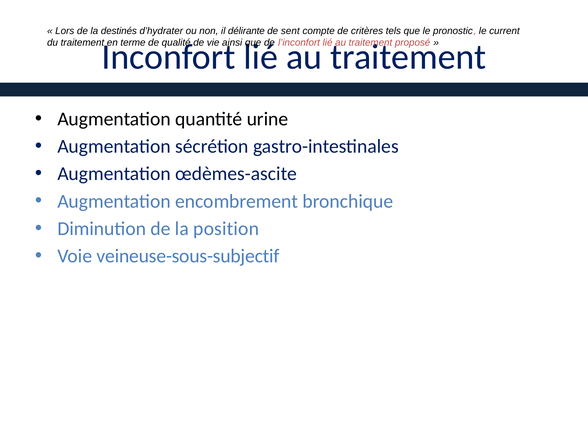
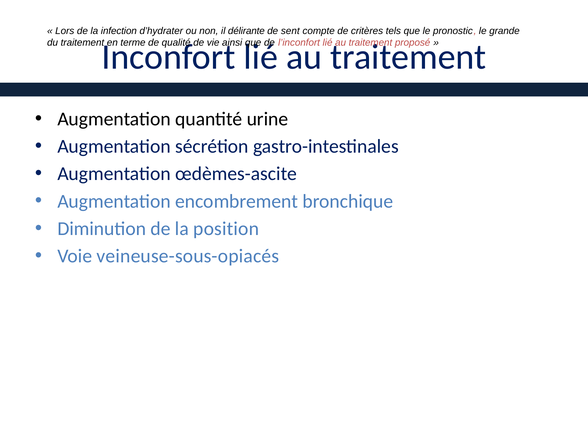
destinés: destinés -> infection
current: current -> grande
veineuse-sous-subjectif: veineuse-sous-subjectif -> veineuse-sous-opiacés
